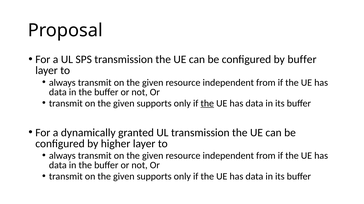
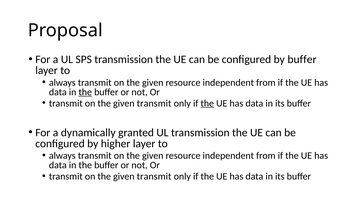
the at (85, 92) underline: none -> present
supports at (154, 104): supports -> transmit
supports at (154, 177): supports -> transmit
